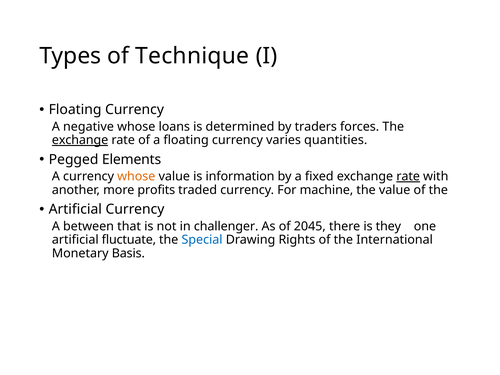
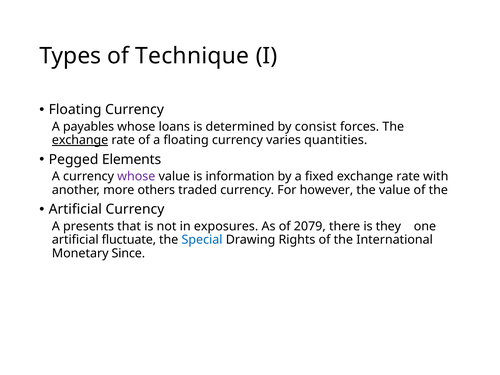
negative: negative -> payables
traders: traders -> consist
whose at (136, 176) colour: orange -> purple
rate at (408, 176) underline: present -> none
profits: profits -> others
machine: machine -> however
between: between -> presents
challenger: challenger -> exposures
2045: 2045 -> 2079
Basis: Basis -> Since
